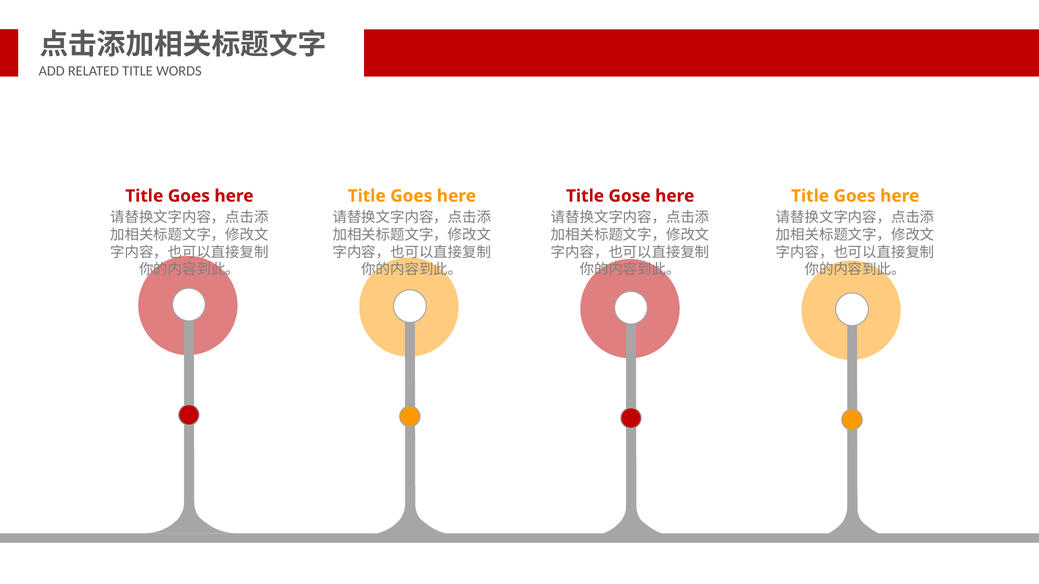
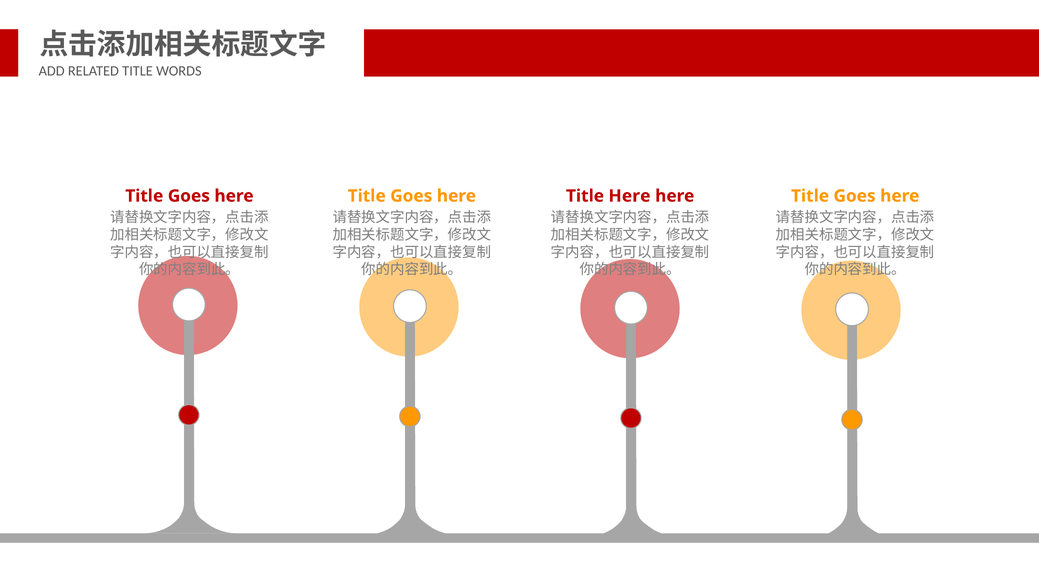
Title Gose: Gose -> Here
